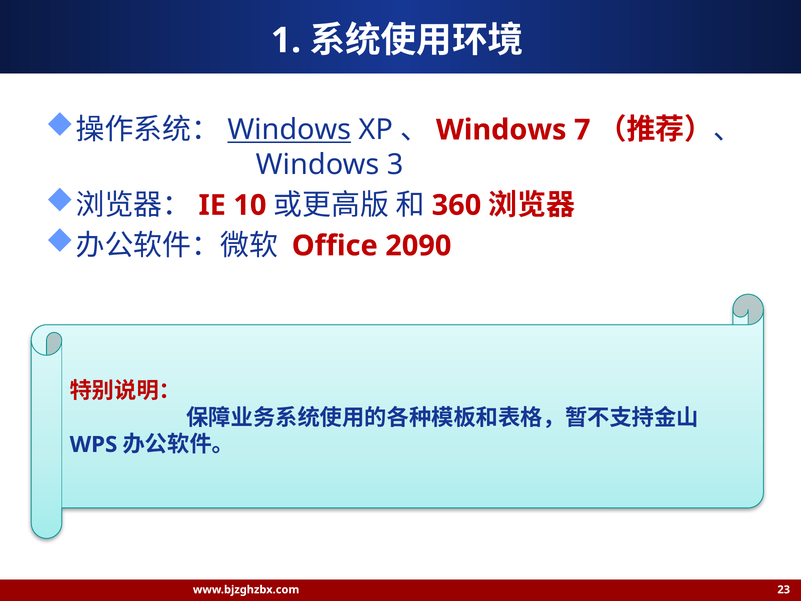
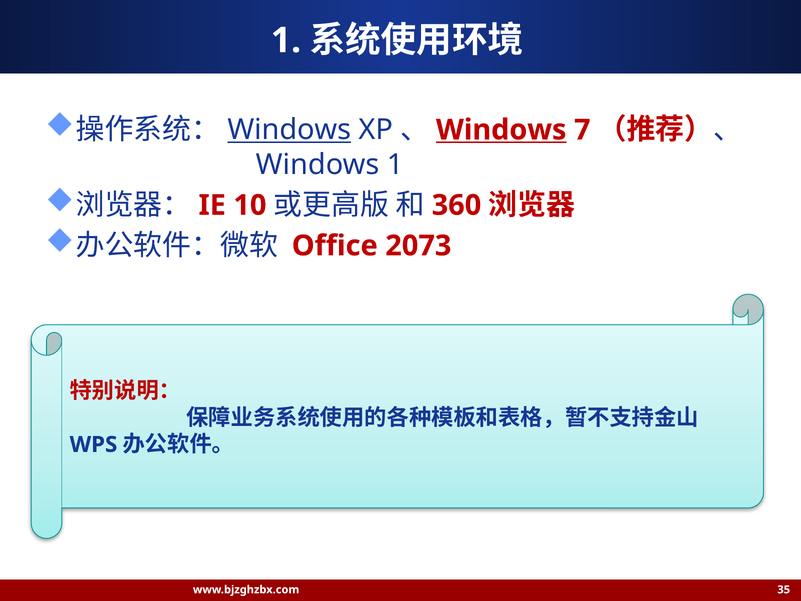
Windows at (501, 130) underline: none -> present
Windows 3: 3 -> 1
2090: 2090 -> 2073
23: 23 -> 35
